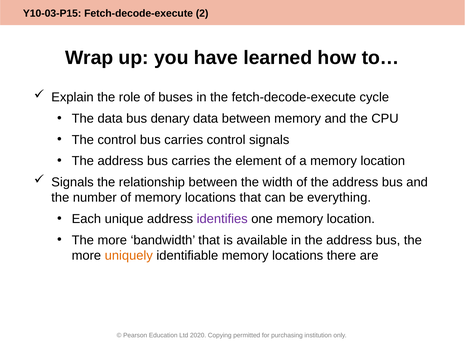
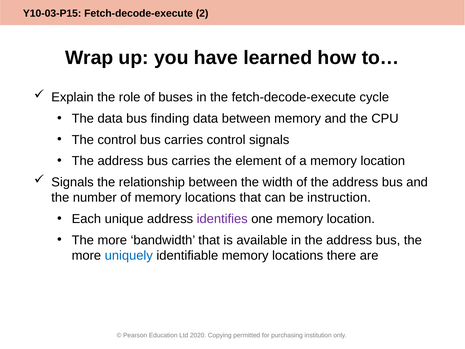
denary: denary -> finding
everything: everything -> instruction
uniquely colour: orange -> blue
